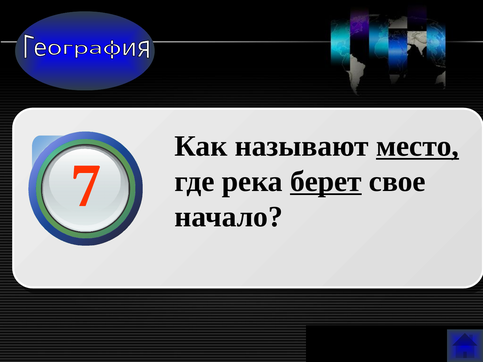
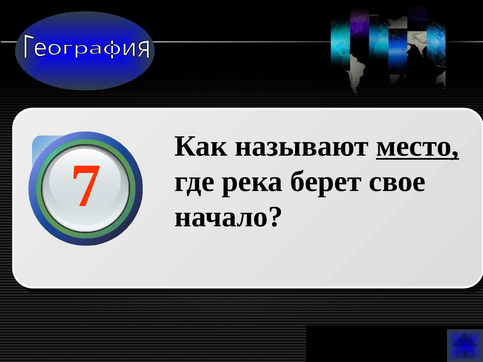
берет underline: present -> none
